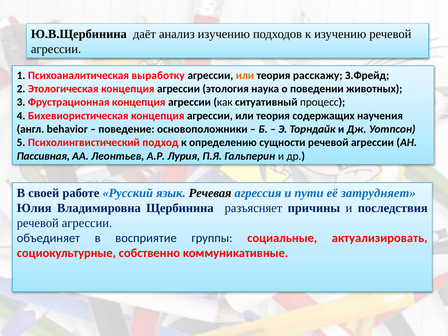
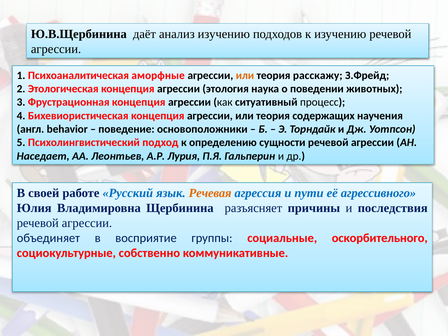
выработку: выработку -> аморфные
Пассивная: Пассивная -> Наседает
Речевая colour: black -> orange
затрудняет: затрудняет -> агрессивного
актуализировать: актуализировать -> оскорбительного
